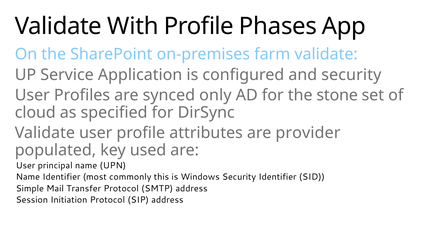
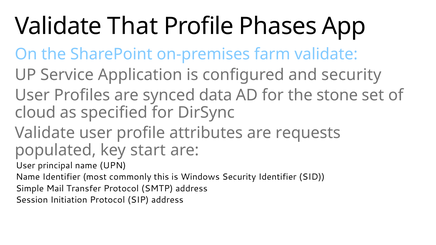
With: With -> That
only: only -> data
provider: provider -> requests
used: used -> start
